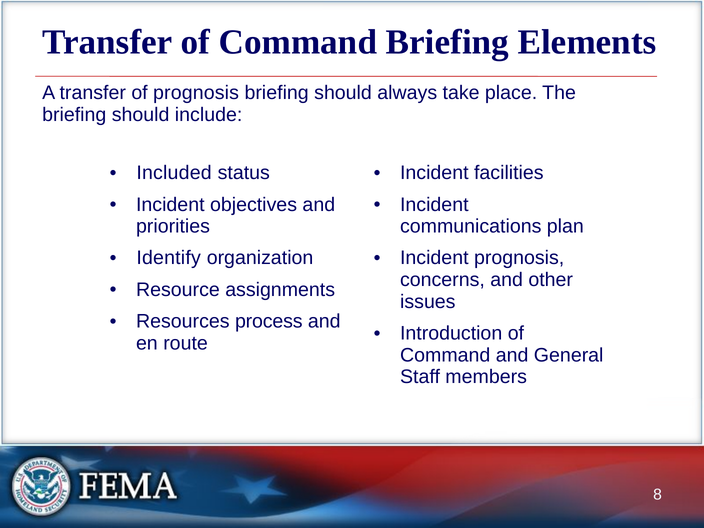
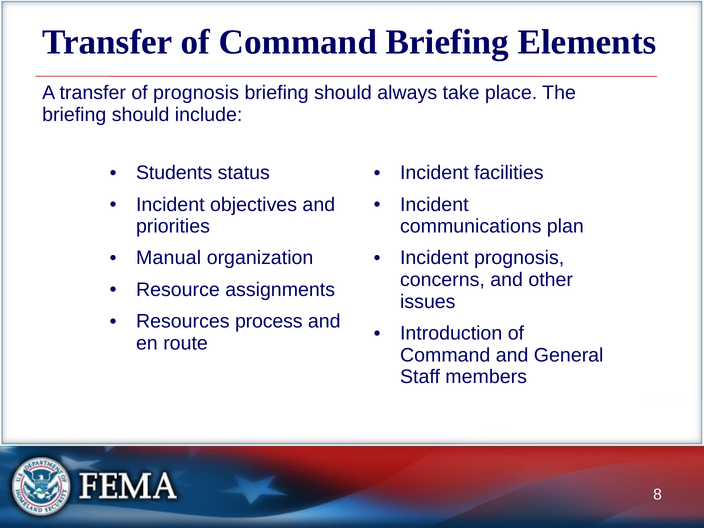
Included: Included -> Students
Identify: Identify -> Manual
